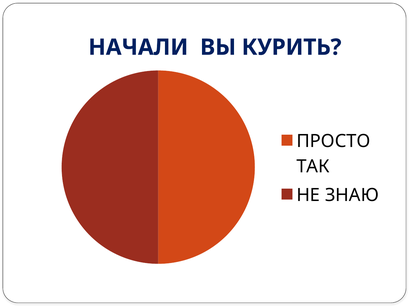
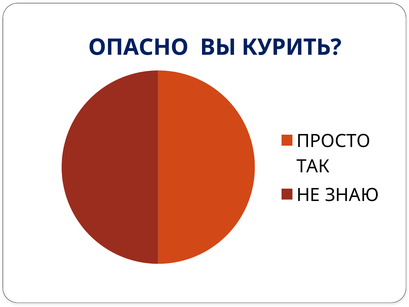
НАЧАЛИ: НАЧАЛИ -> ОПАСНО
